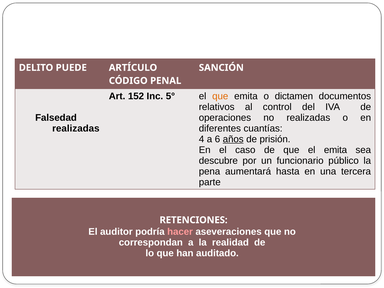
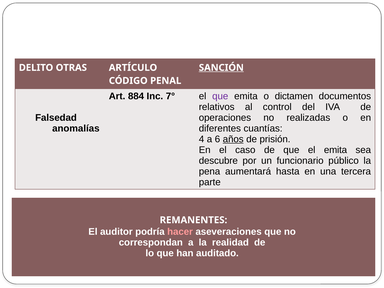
PUEDE: PUEDE -> OTRAS
SANCIÓN underline: none -> present
152: 152 -> 884
5°: 5° -> 7°
que at (220, 96) colour: orange -> purple
realizadas at (76, 128): realizadas -> anomalías
RETENCIONES: RETENCIONES -> REMANENTES
